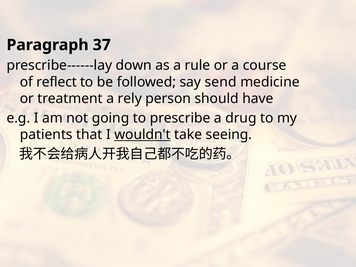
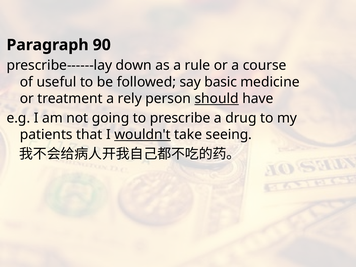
37: 37 -> 90
reflect: reflect -> useful
send: send -> basic
should underline: none -> present
